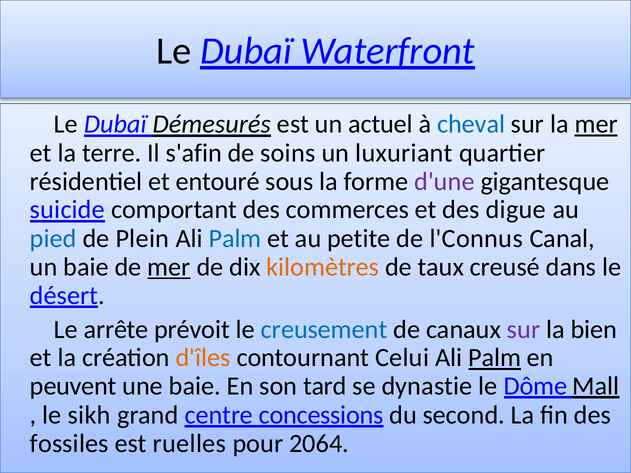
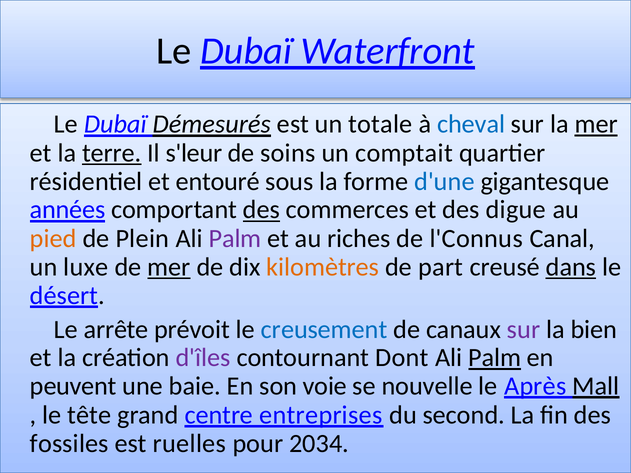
actuel: actuel -> totale
terre underline: none -> present
s'afin: s'afin -> s'leur
luxuriant: luxuriant -> comptait
d'une colour: purple -> blue
suicide: suicide -> années
des at (261, 210) underline: none -> present
pied colour: blue -> orange
Palm at (235, 239) colour: blue -> purple
petite: petite -> riches
un baie: baie -> luxe
taux: taux -> part
dans underline: none -> present
d'îles colour: orange -> purple
Celui: Celui -> Dont
tard: tard -> voie
dynastie: dynastie -> nouvelle
Dôme: Dôme -> Après
sikh: sikh -> tête
concessions: concessions -> entreprises
2064: 2064 -> 2034
